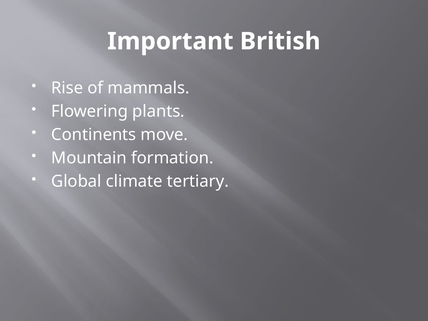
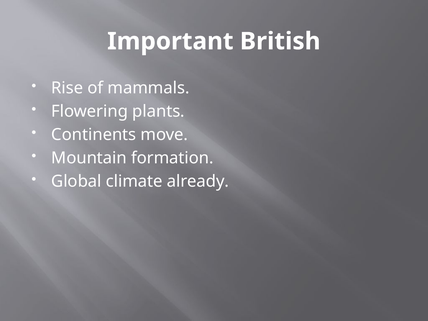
tertiary: tertiary -> already
